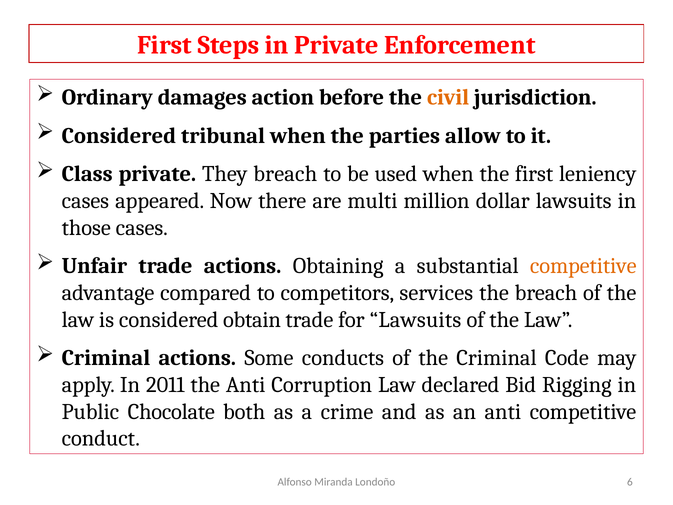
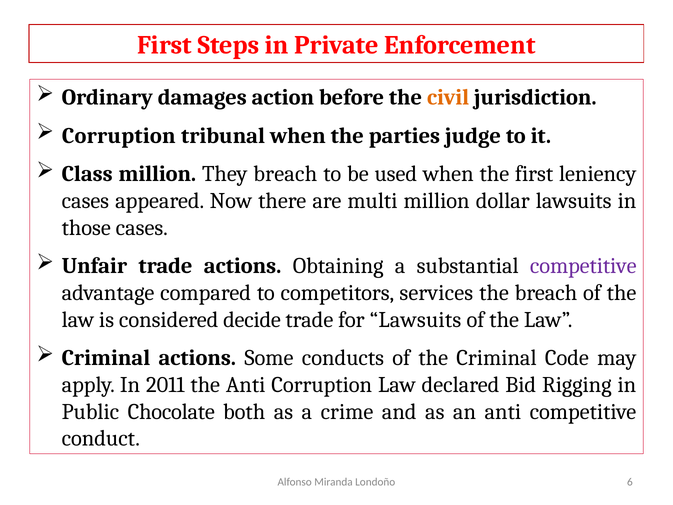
Considered at (119, 136): Considered -> Corruption
allow: allow -> judge
Class private: private -> million
competitive at (583, 266) colour: orange -> purple
obtain: obtain -> decide
